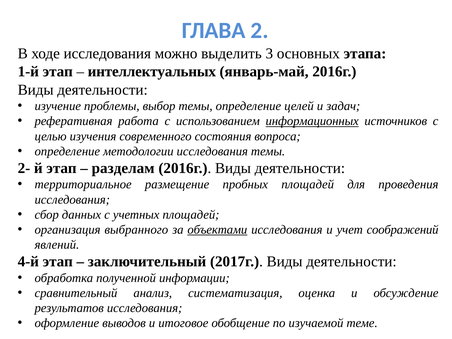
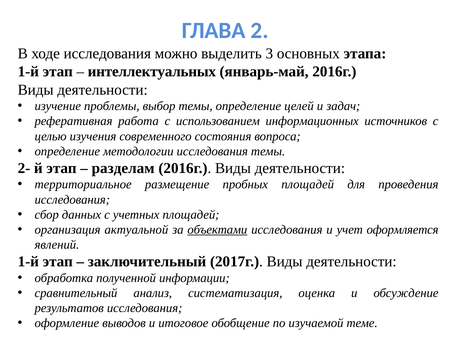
информационных underline: present -> none
выбранного: выбранного -> актуальной
соображений: соображений -> оформляется
4-й at (28, 262): 4-й -> 1-й
